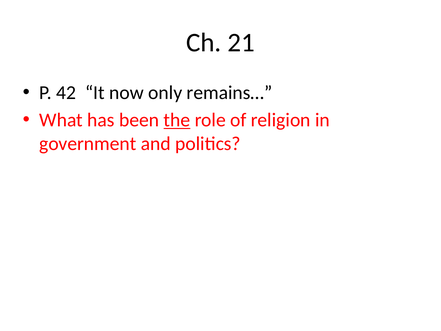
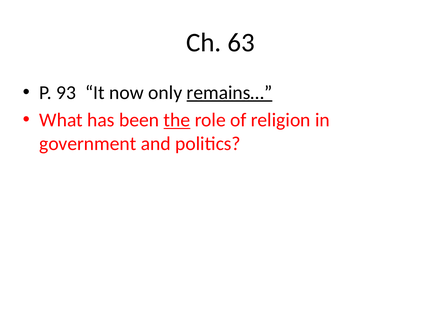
21: 21 -> 63
42: 42 -> 93
remains… underline: none -> present
